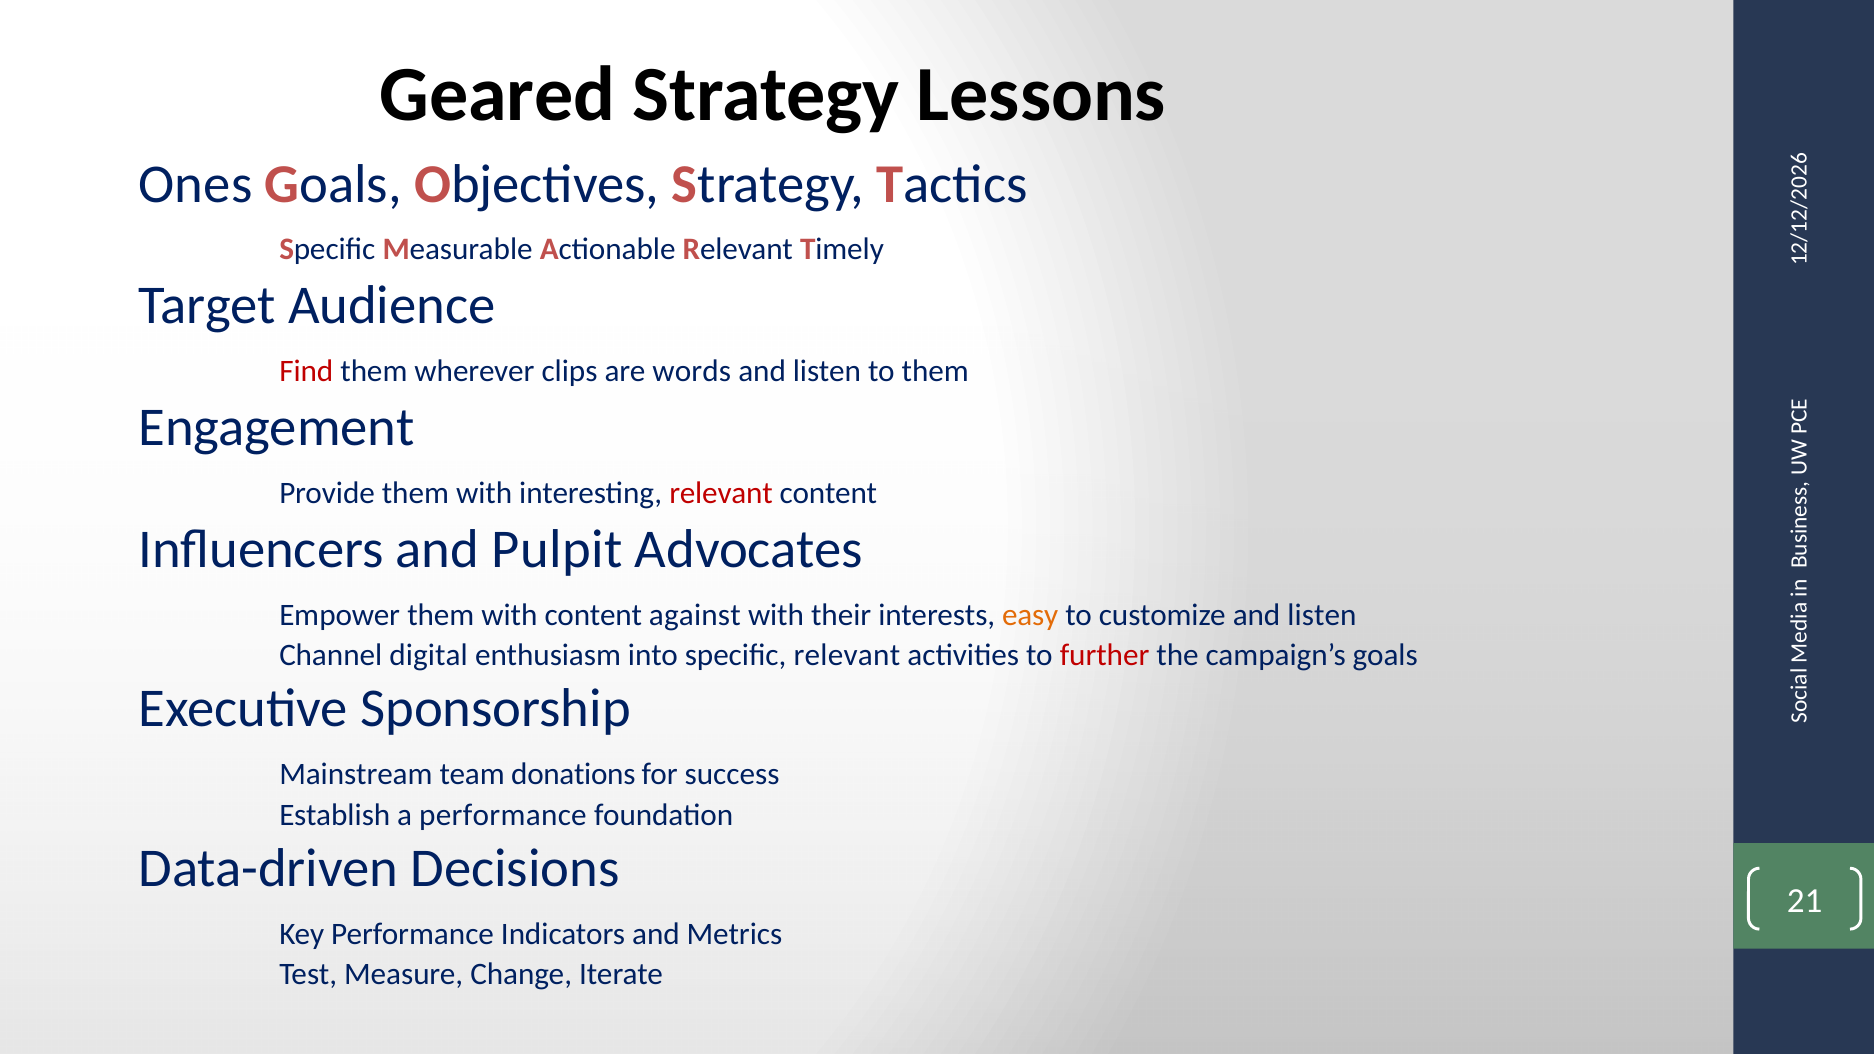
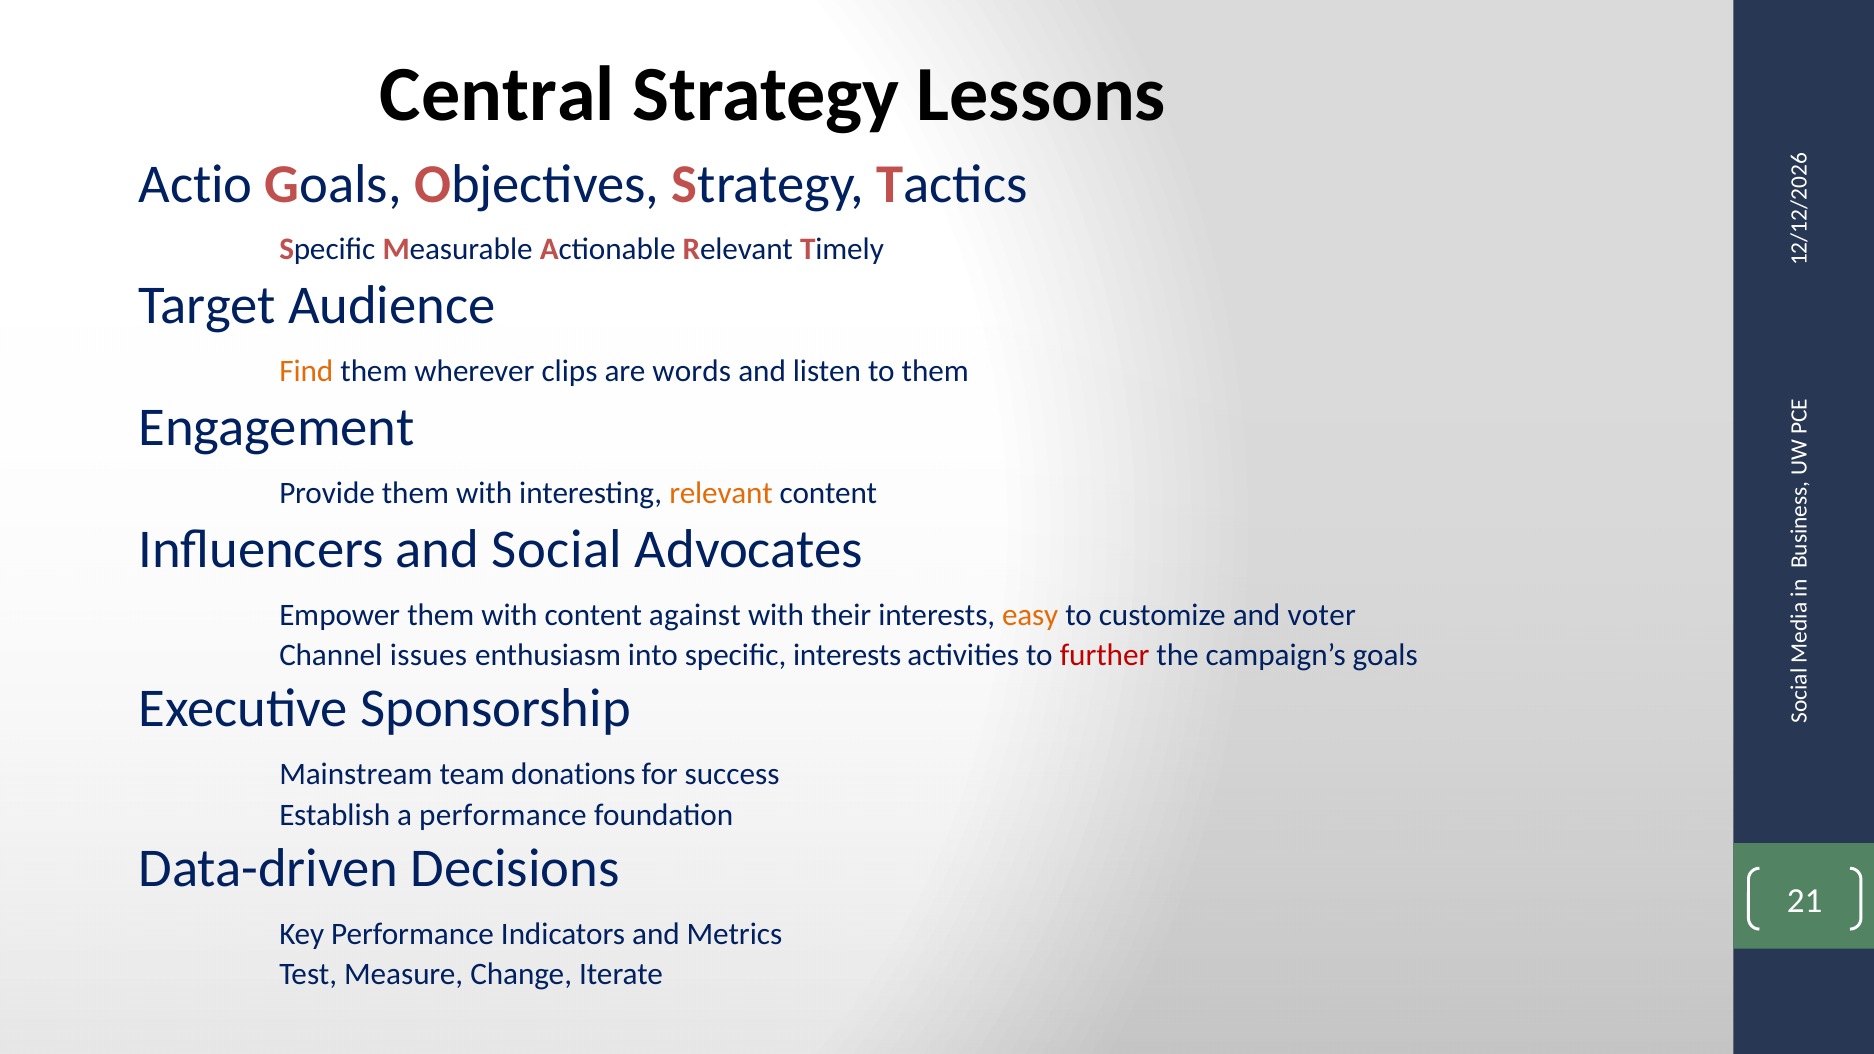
Geared: Geared -> Central
Ones: Ones -> Actio
Find colour: red -> orange
relevant at (721, 493) colour: red -> orange
Pulpit: Pulpit -> Social
customize and listen: listen -> voter
digital: digital -> issues
specific relevant: relevant -> interests
